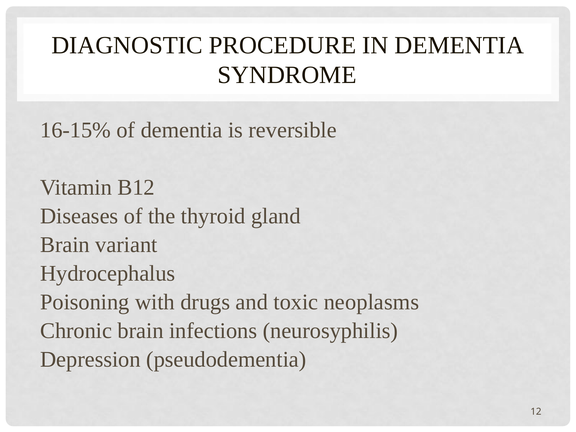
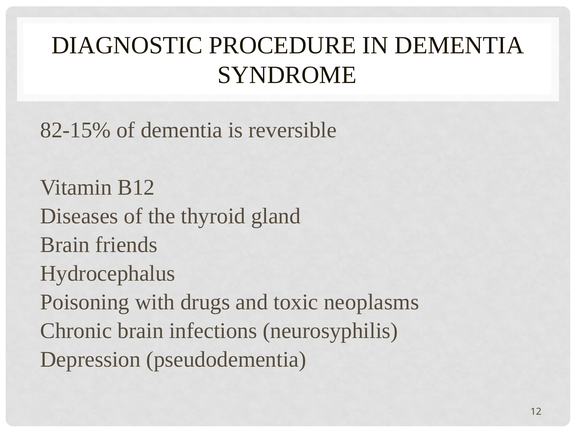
16-15%: 16-15% -> 82-15%
variant: variant -> friends
